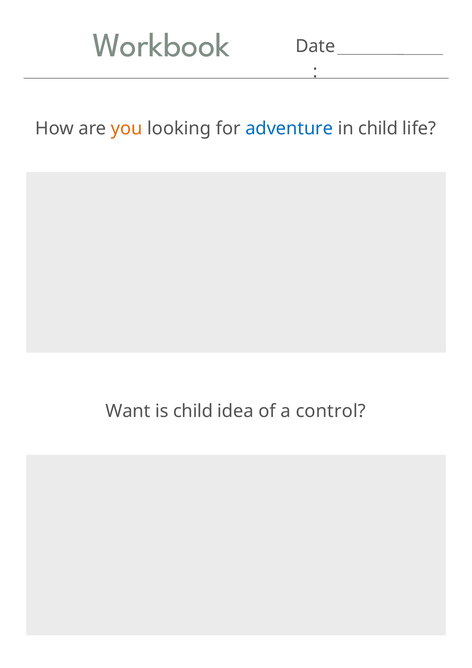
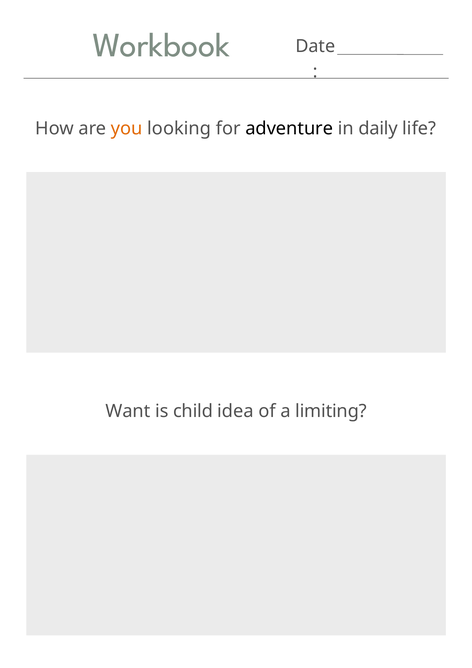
adventure colour: blue -> black
in child: child -> daily
control: control -> limiting
